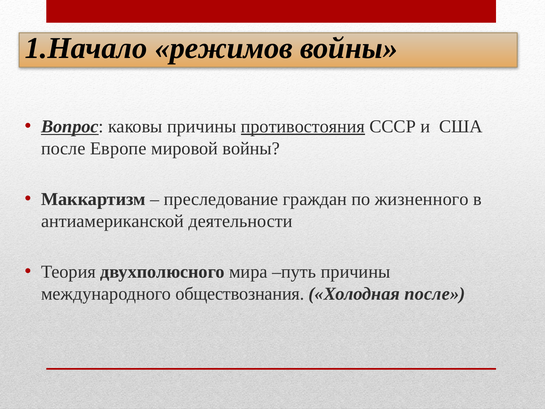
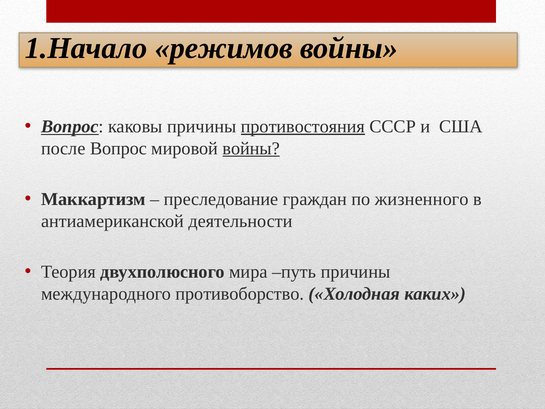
после Европе: Европе -> Вопрос
войны at (251, 148) underline: none -> present
обществознания: обществознания -> противоборство
Холодная после: после -> каких
